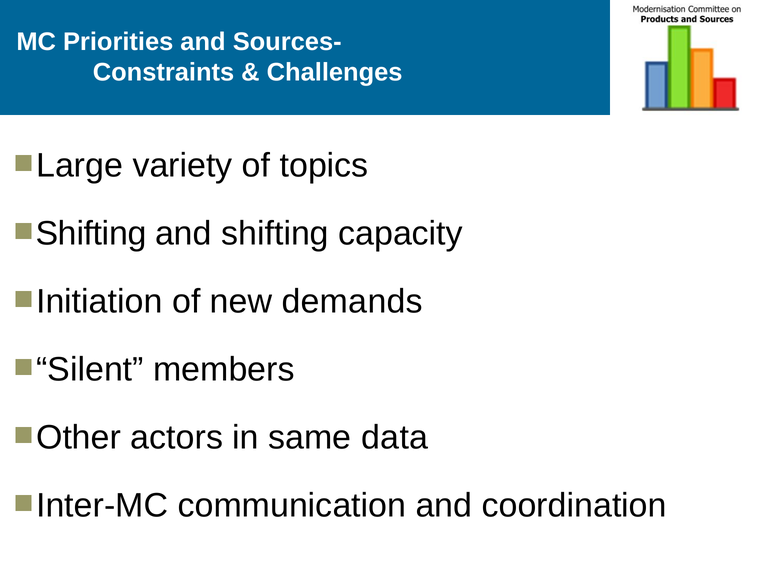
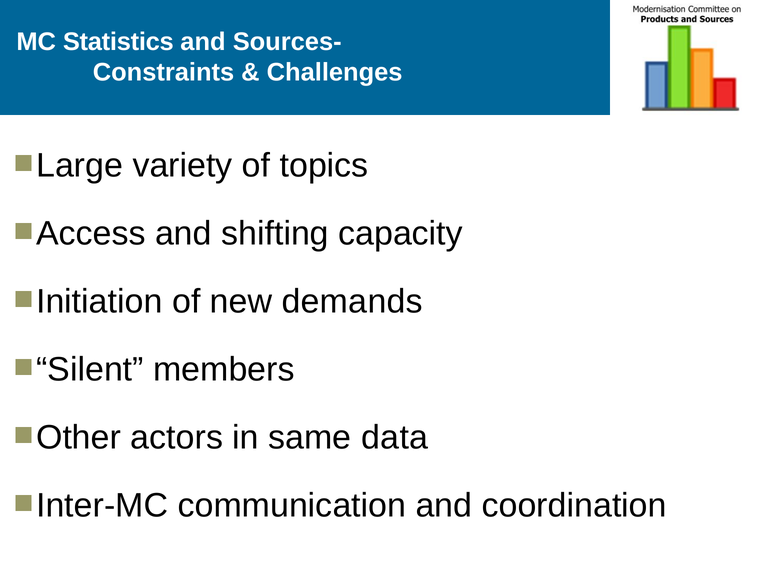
Priorities: Priorities -> Statistics
Shifting at (91, 234): Shifting -> Access
